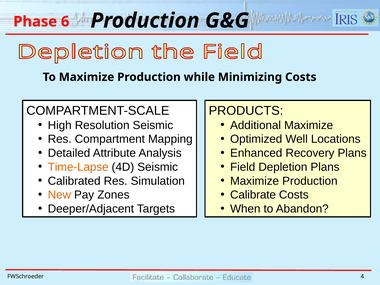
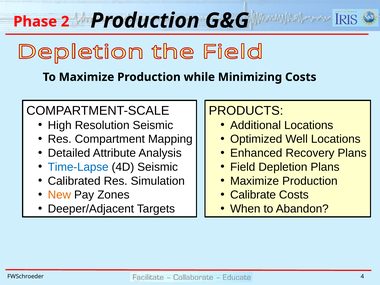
6: 6 -> 2
Additional Maximize: Maximize -> Locations
Time-Lapse colour: orange -> blue
